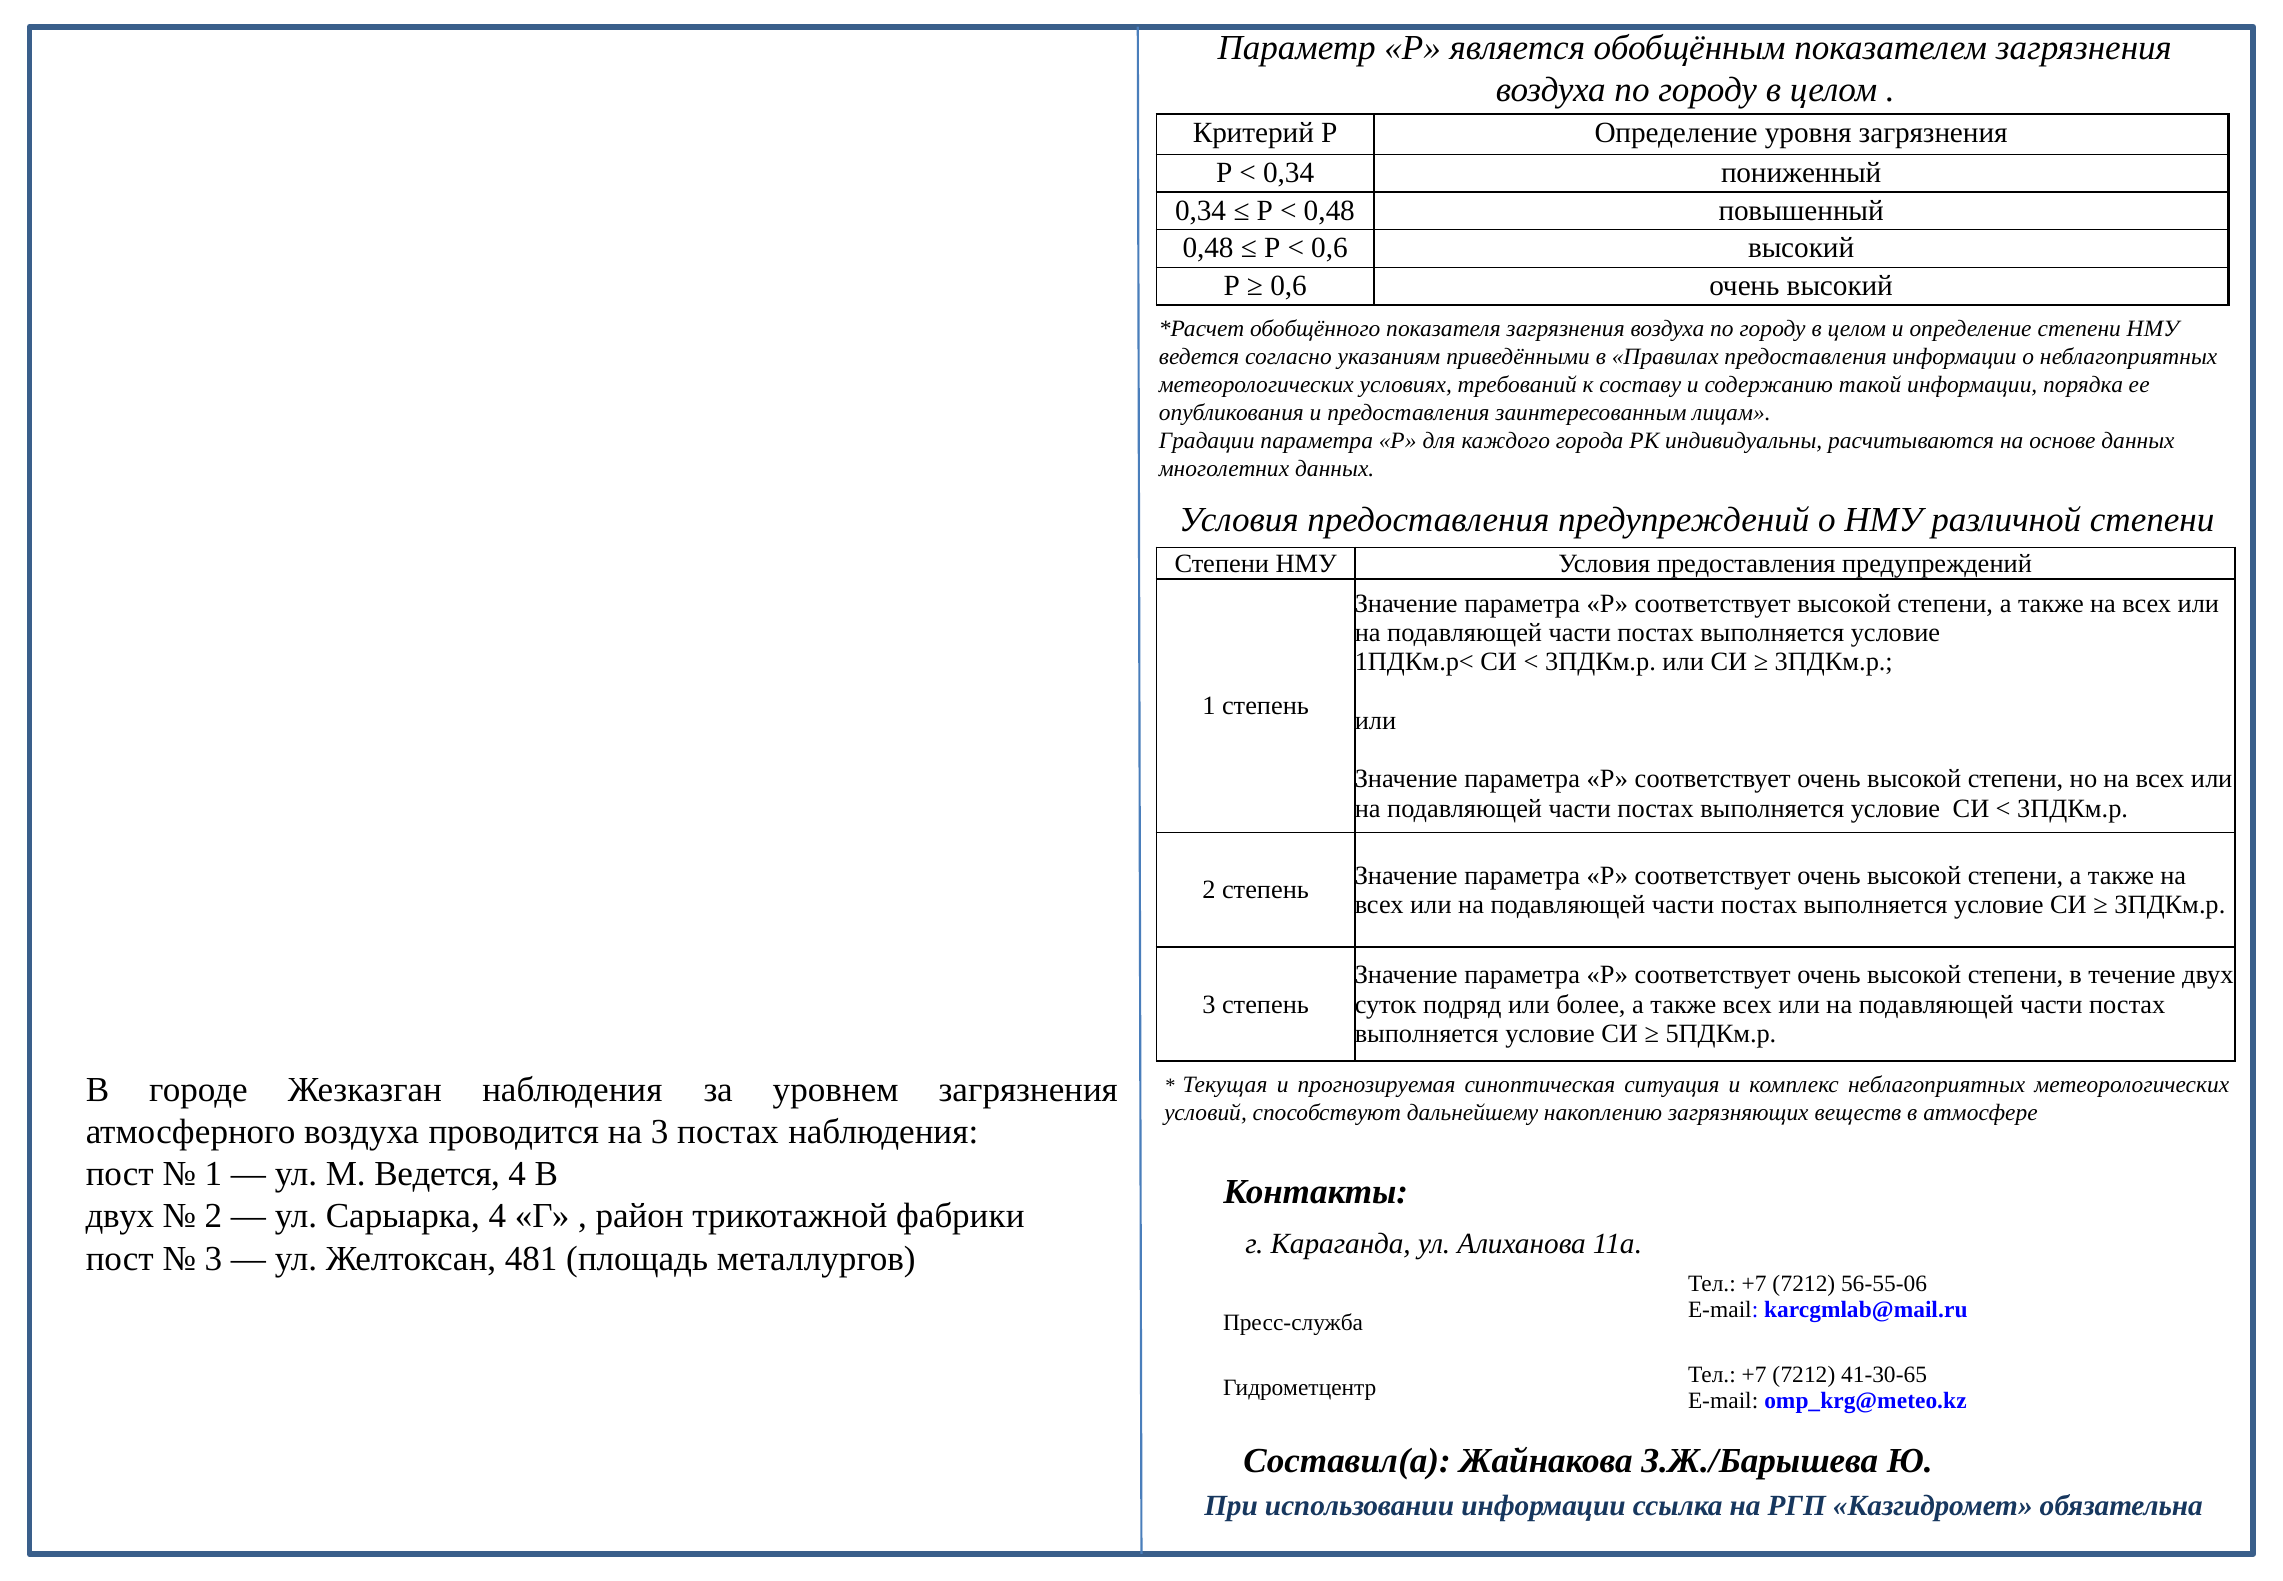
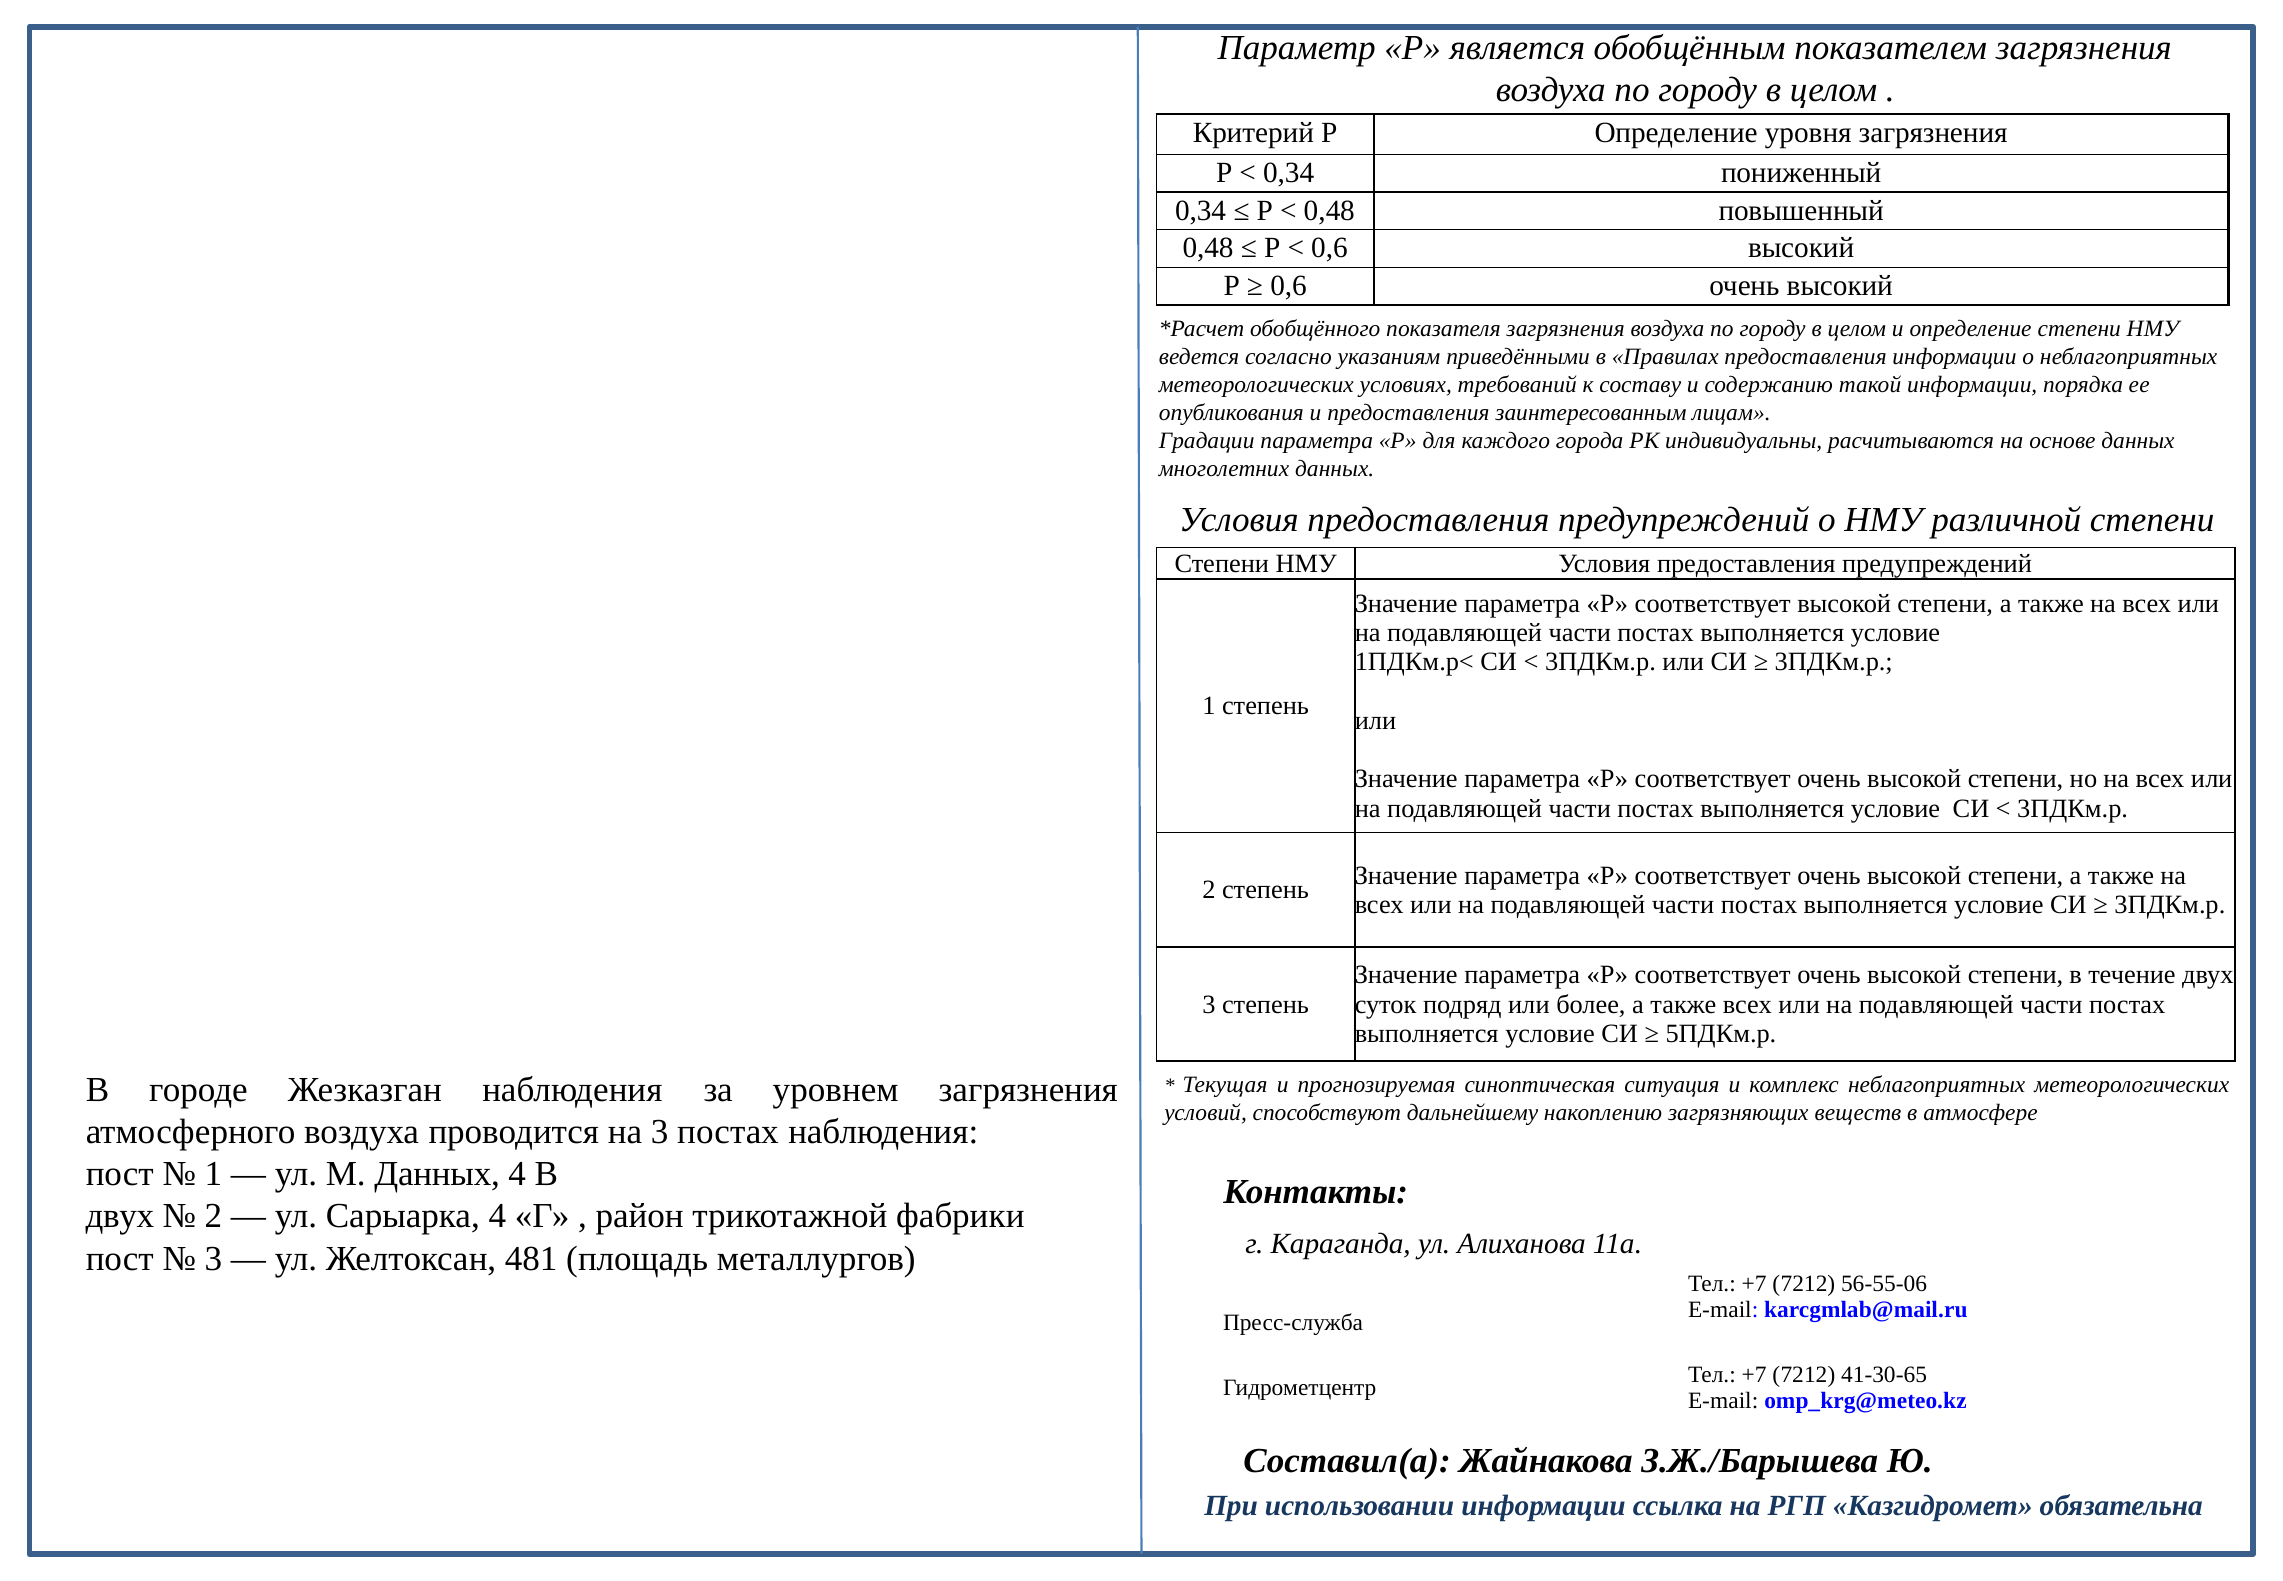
М Ведется: Ведется -> Данных
